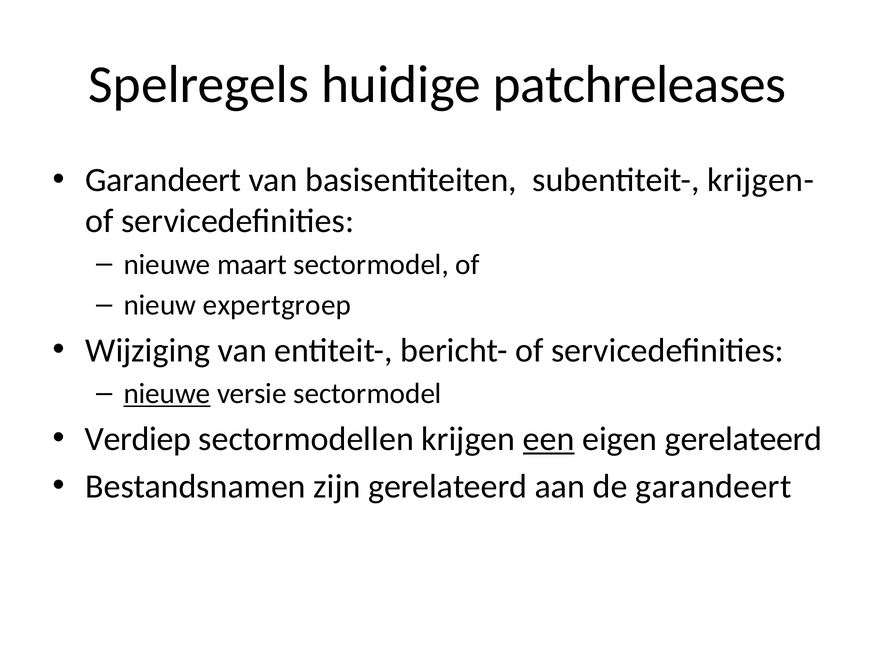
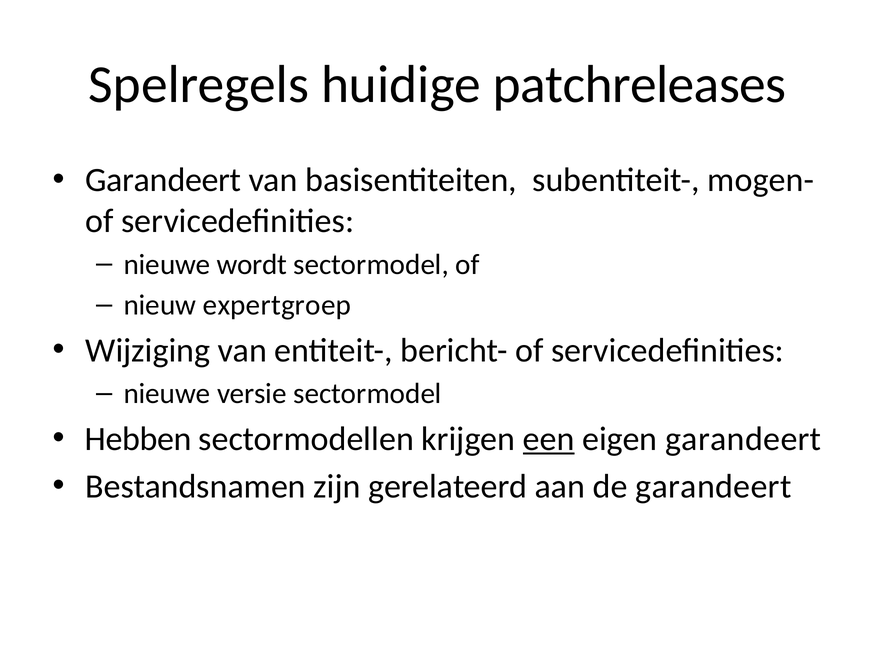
krijgen-: krijgen- -> mogen-
maart: maart -> wordt
nieuwe at (167, 394) underline: present -> none
Verdiep: Verdiep -> Hebben
eigen gerelateerd: gerelateerd -> garandeert
